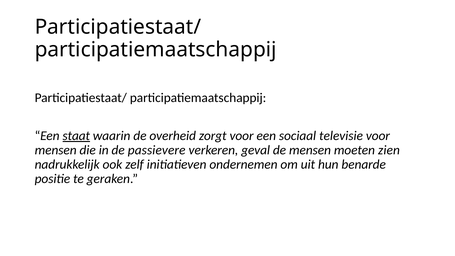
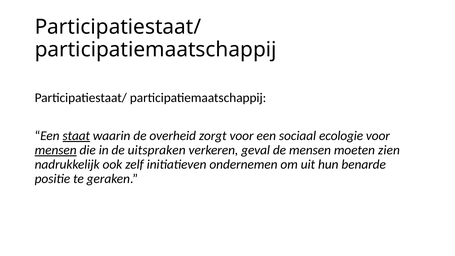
televisie: televisie -> ecologie
mensen at (56, 150) underline: none -> present
passievere: passievere -> uitspraken
